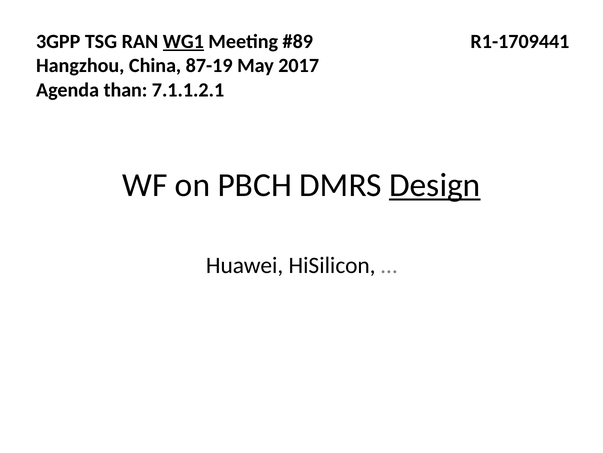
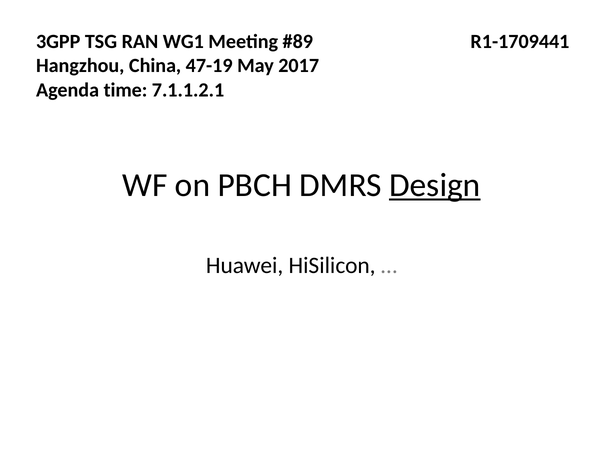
WG1 underline: present -> none
87-19: 87-19 -> 47-19
than: than -> time
